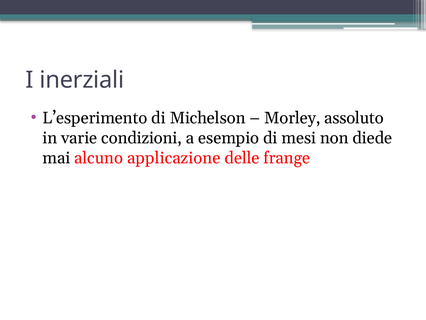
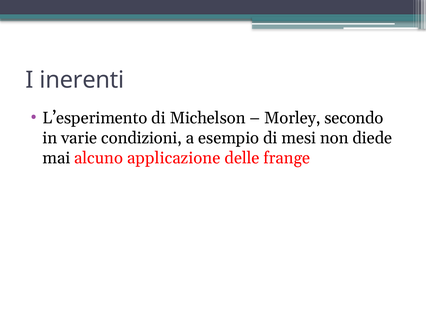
inerziali: inerziali -> inerenti
assoluto: assoluto -> secondo
